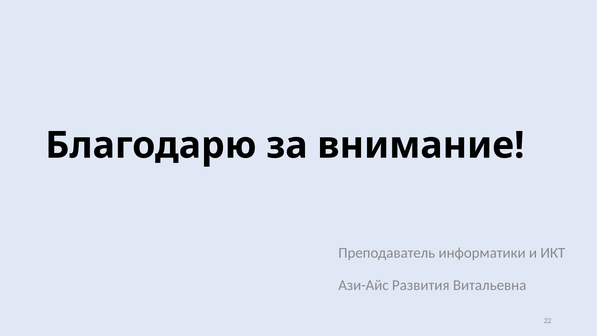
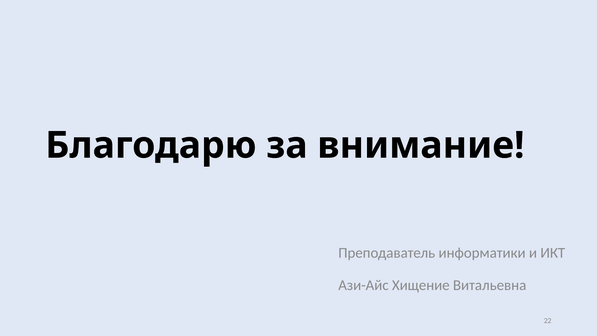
Развития: Развития -> Хищение
